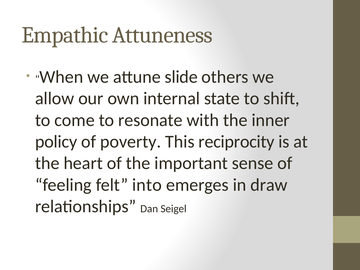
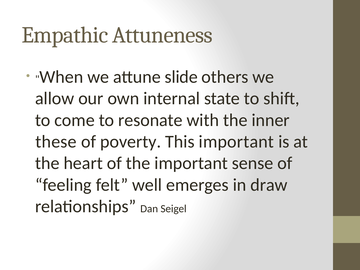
policy: policy -> these
This reciprocity: reciprocity -> important
into: into -> well
